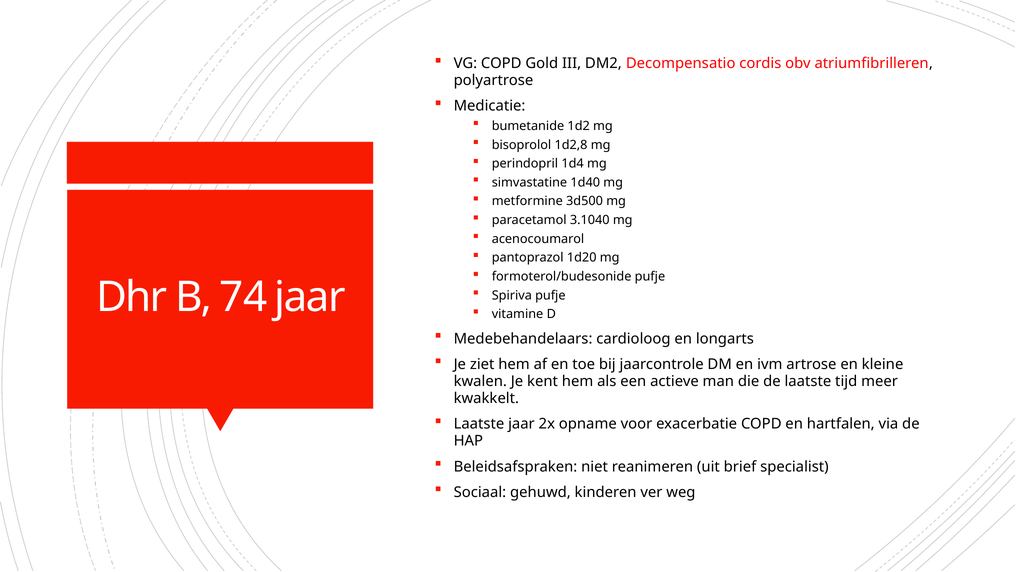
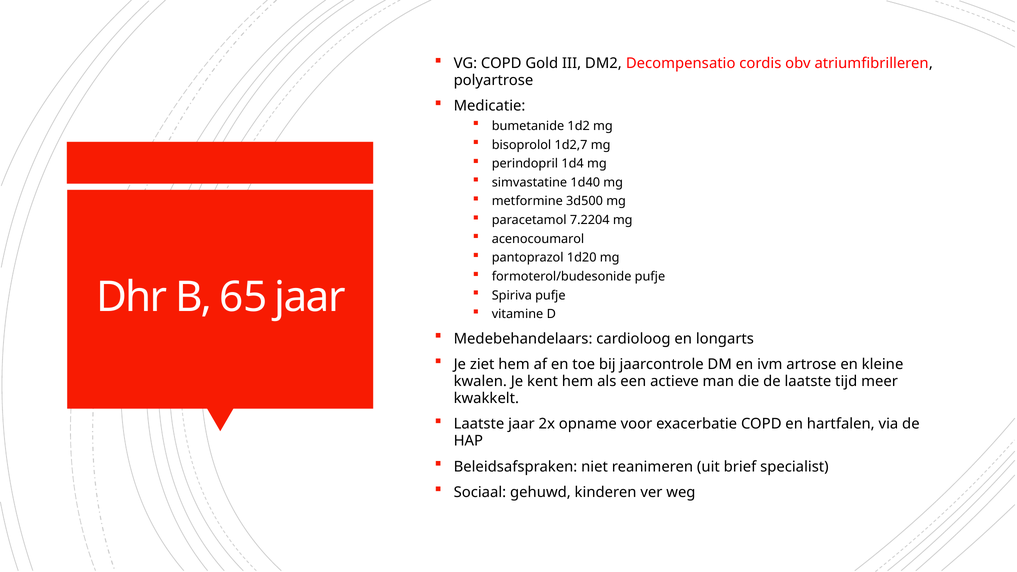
1d2,8: 1d2,8 -> 1d2,7
3.1040: 3.1040 -> 7.2204
74: 74 -> 65
